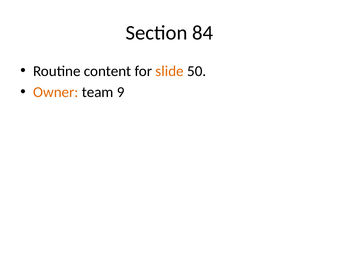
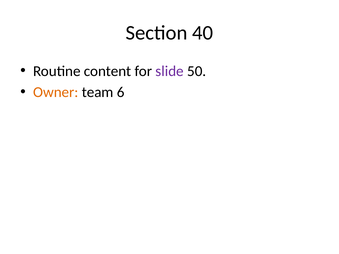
84: 84 -> 40
slide colour: orange -> purple
9: 9 -> 6
